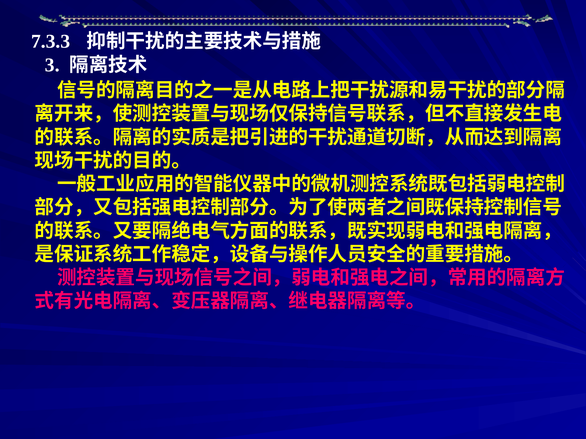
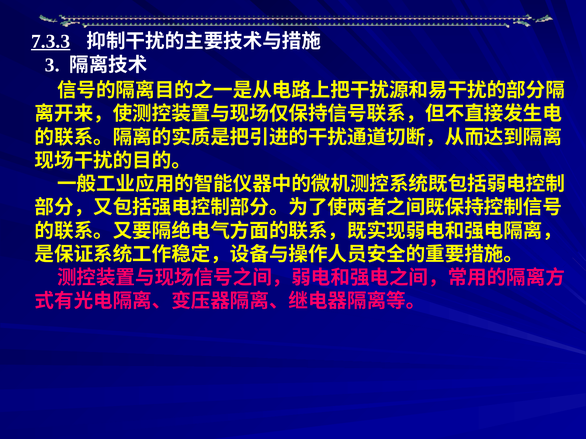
7.3.3 underline: none -> present
